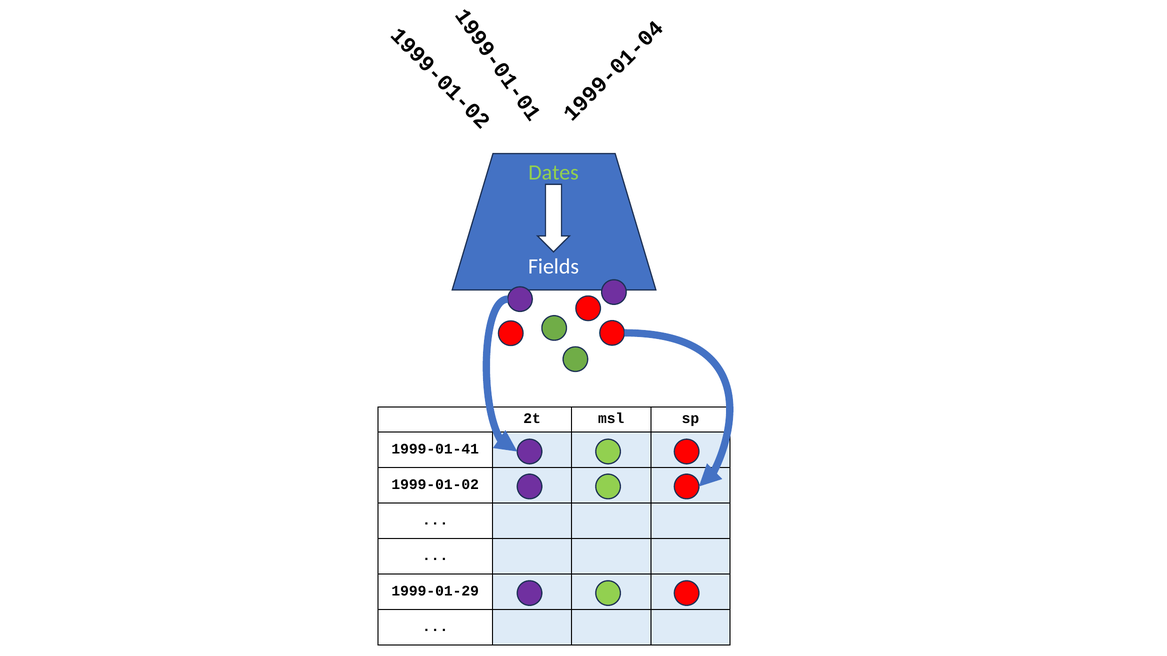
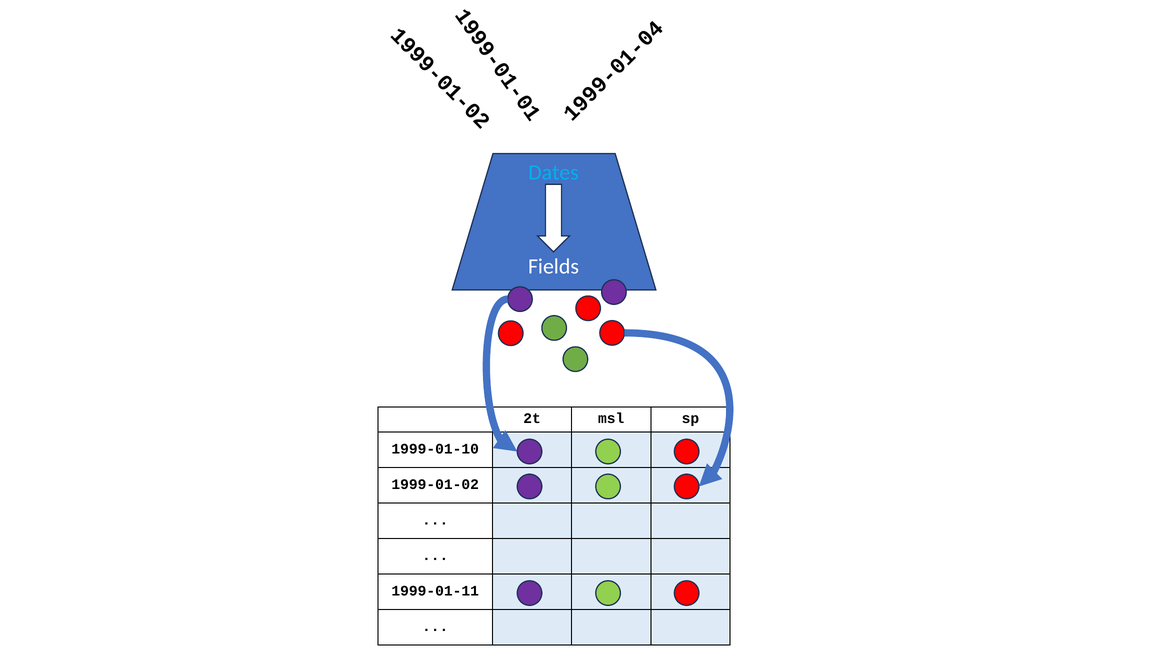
Dates colour: light green -> light blue
1999-01-41: 1999-01-41 -> 1999-01-10
1999-01-29: 1999-01-29 -> 1999-01-11
